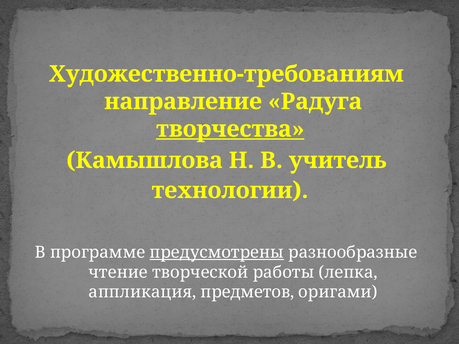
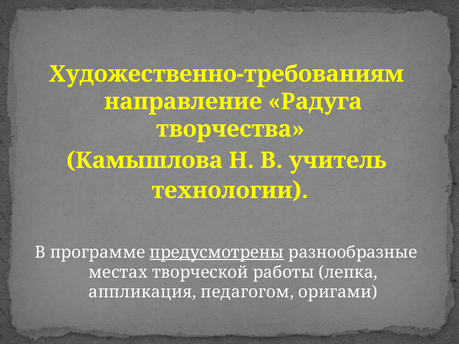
творчества underline: present -> none
чтение: чтение -> местах
предметов: предметов -> педагогом
